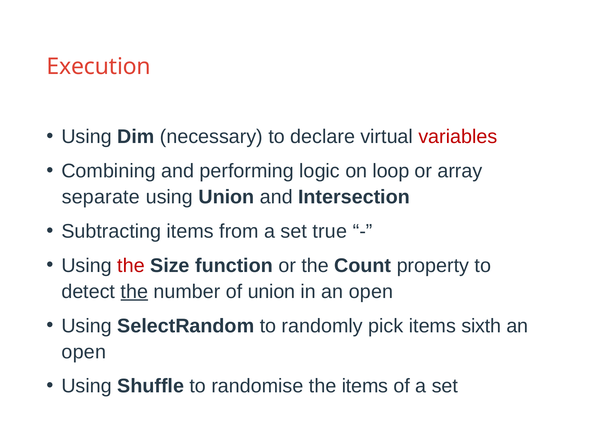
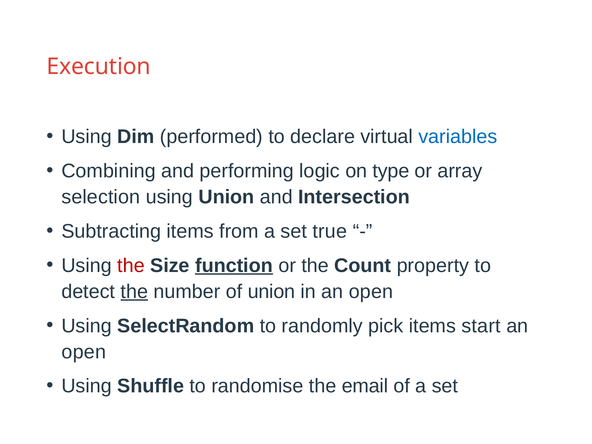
necessary: necessary -> performed
variables colour: red -> blue
loop: loop -> type
separate: separate -> selection
function underline: none -> present
sixth: sixth -> start
the items: items -> email
